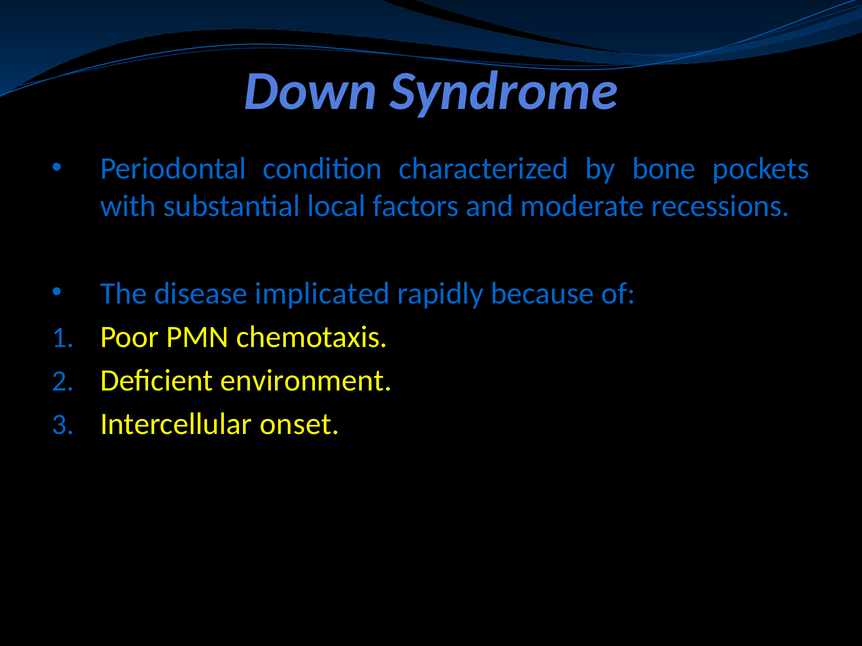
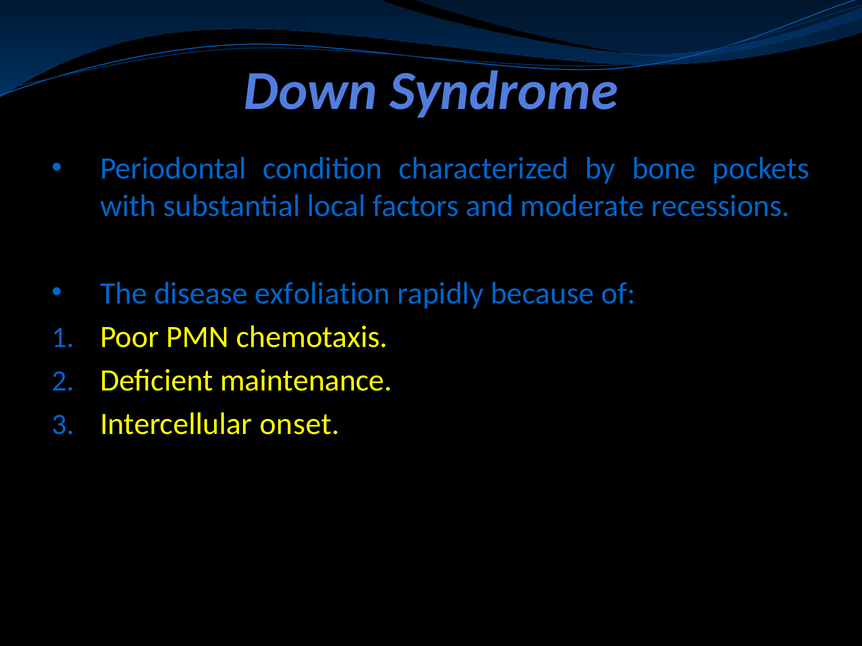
implicated: implicated -> exfoliation
environment: environment -> maintenance
